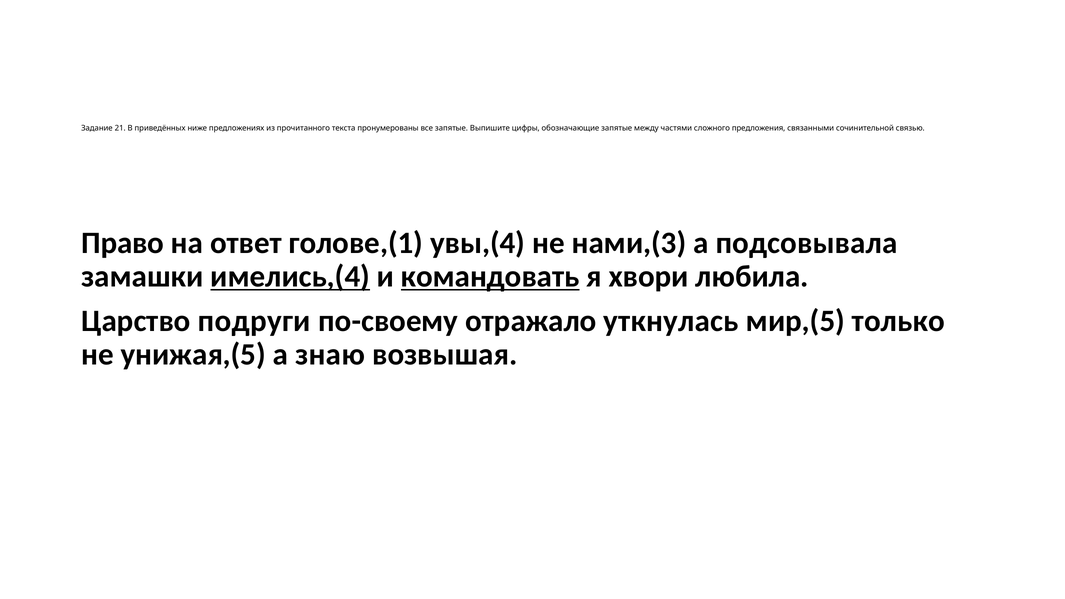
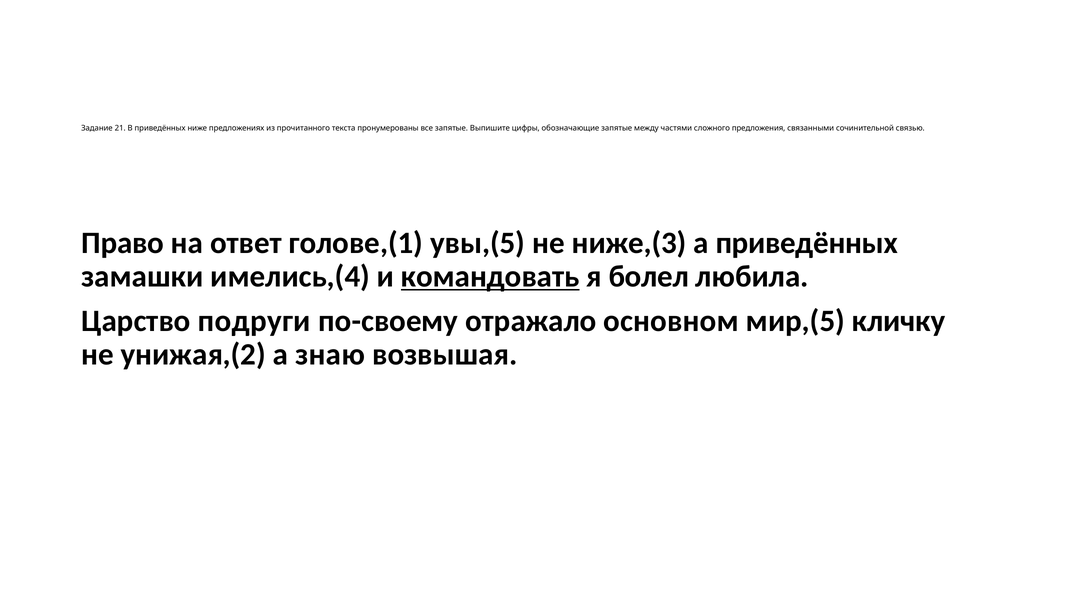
увы,(4: увы,(4 -> увы,(5
нами,(3: нами,(3 -> ниже,(3
а подсовывала: подсовывала -> приведённых
имелись,(4 underline: present -> none
хвори: хвори -> болел
уткнулась: уткнулась -> основном
только: только -> кличку
унижая,(5: унижая,(5 -> унижая,(2
